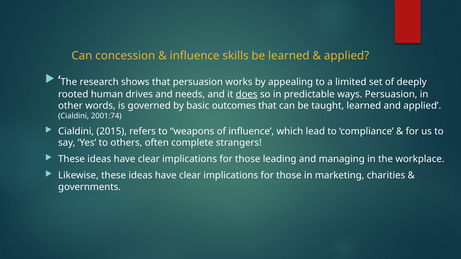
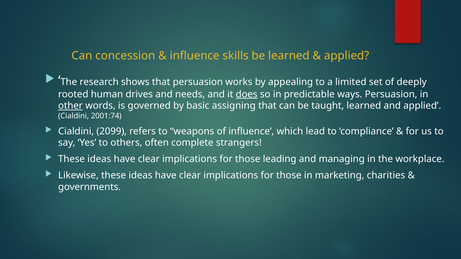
other underline: none -> present
outcomes: outcomes -> assigning
2015: 2015 -> 2099
